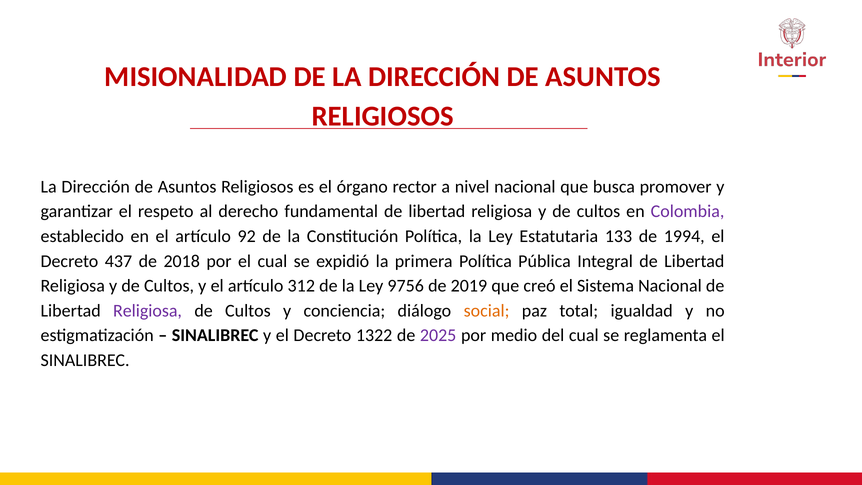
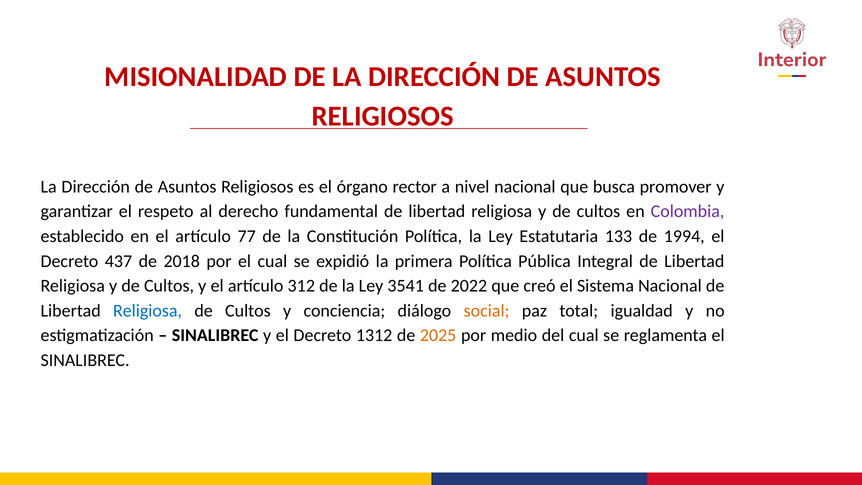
92: 92 -> 77
9756: 9756 -> 3541
2019: 2019 -> 2022
Religiosa at (148, 311) colour: purple -> blue
1322: 1322 -> 1312
2025 colour: purple -> orange
